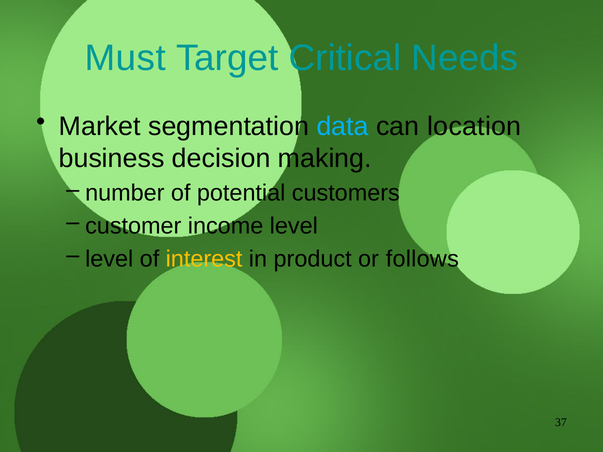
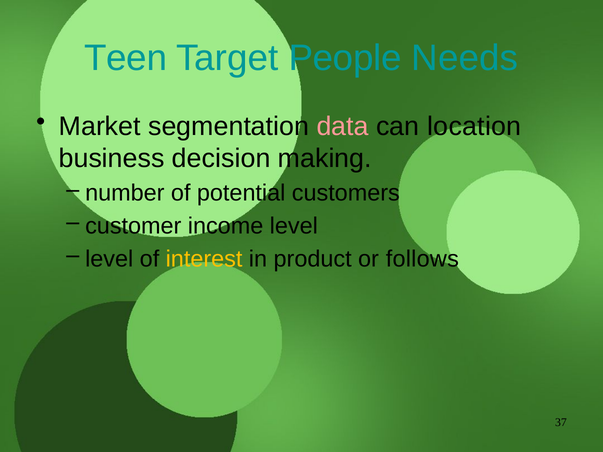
Must: Must -> Teen
Critical: Critical -> People
data colour: light blue -> pink
